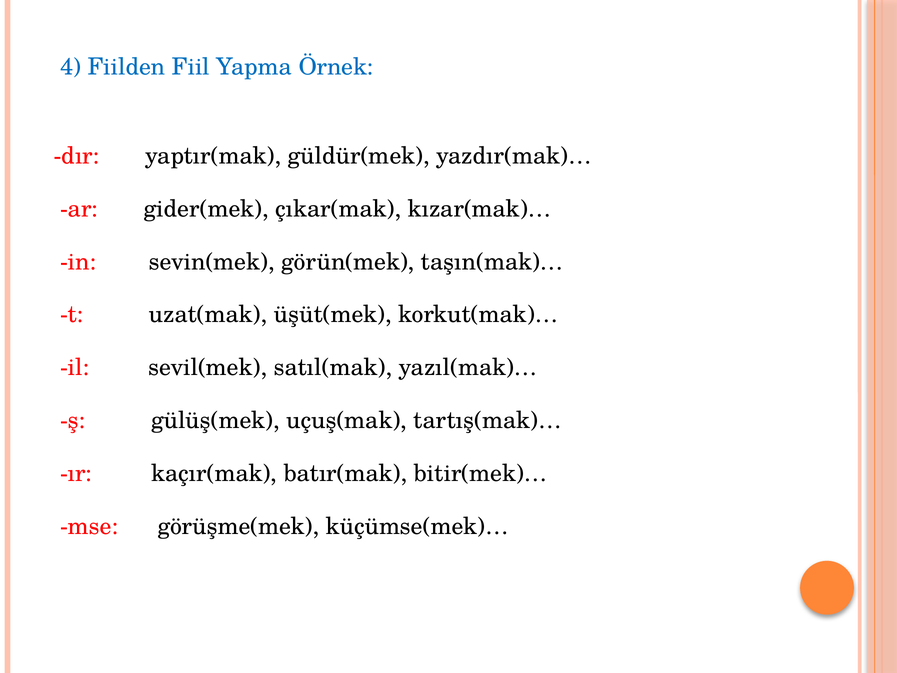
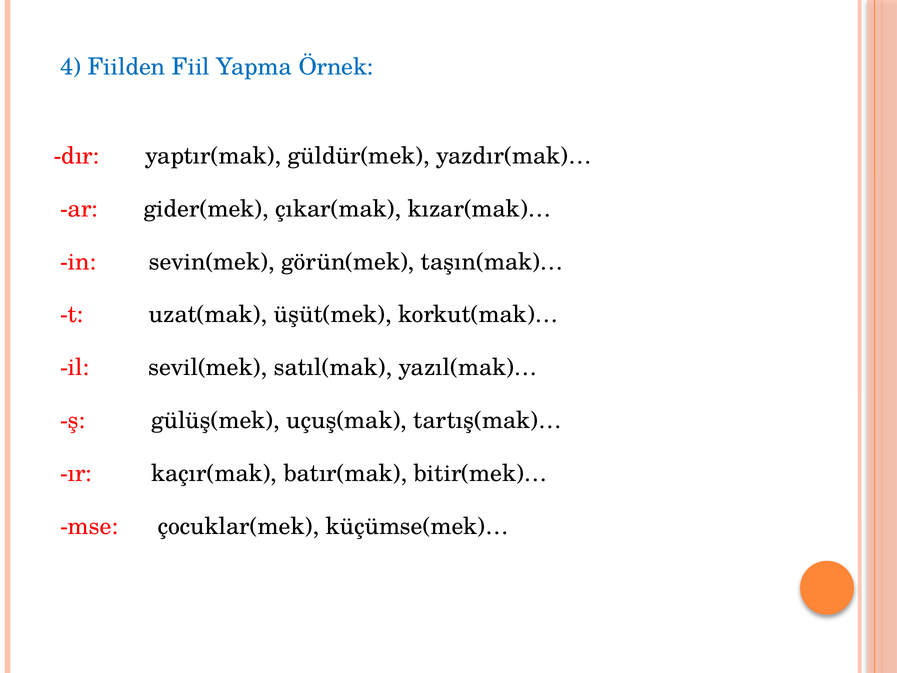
görüşme(mek: görüşme(mek -> çocuklar(mek
